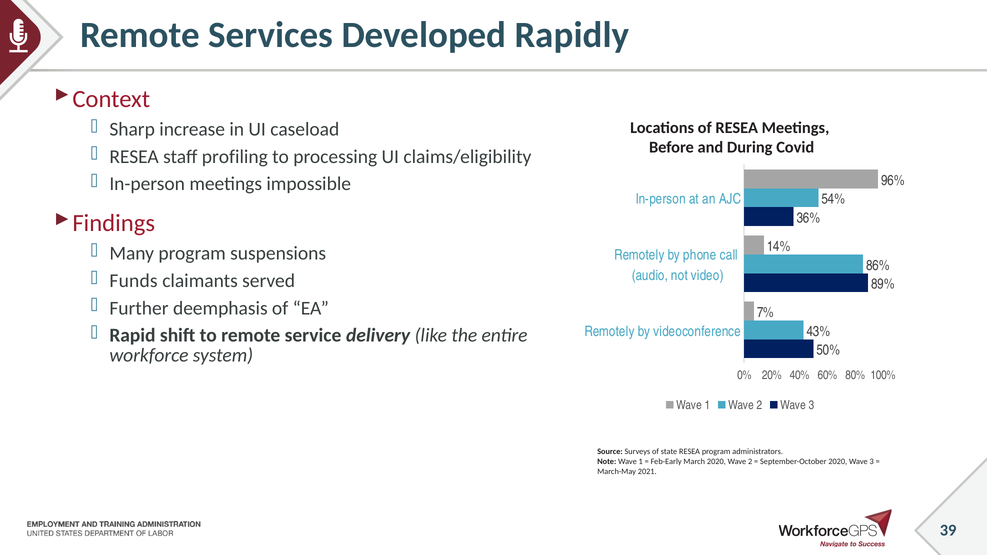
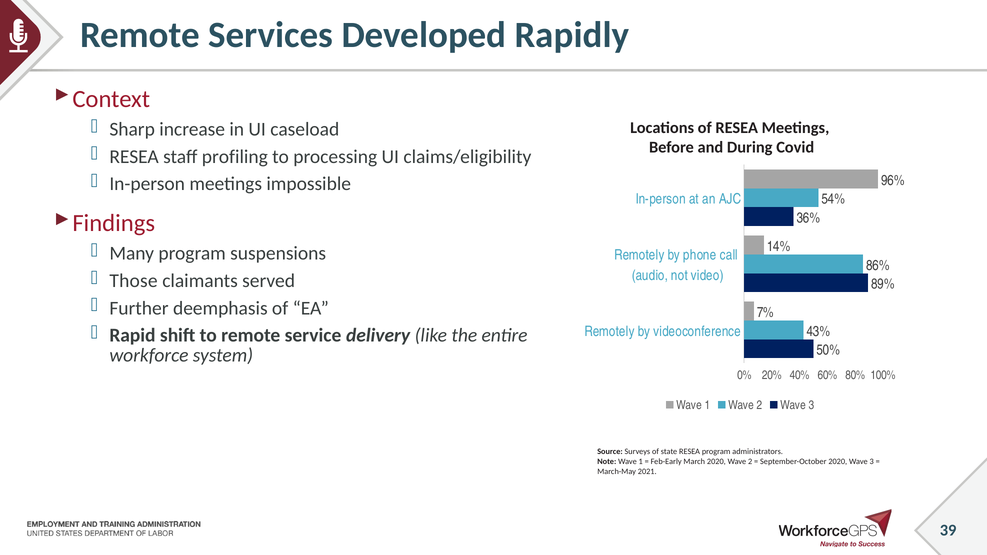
Funds: Funds -> Those
